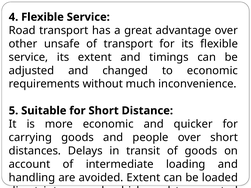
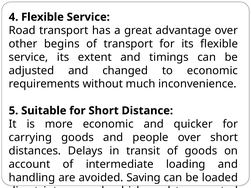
unsafe: unsafe -> begins
avoided Extent: Extent -> Saving
